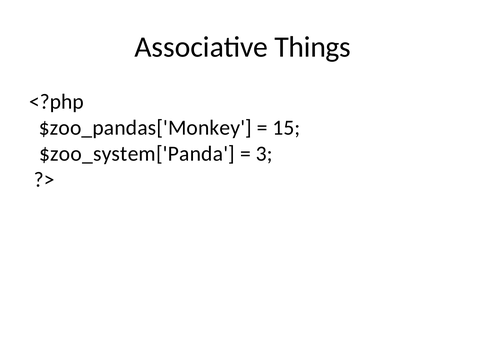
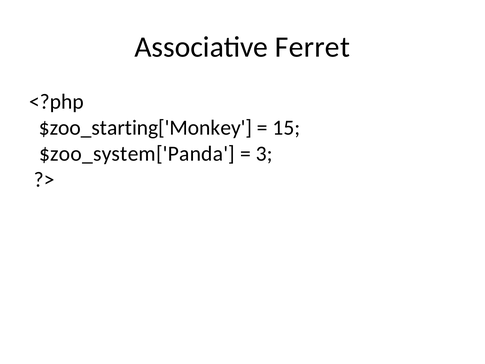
Things: Things -> Ferret
$zoo_pandas['Monkey: $zoo_pandas['Monkey -> $zoo_starting['Monkey
